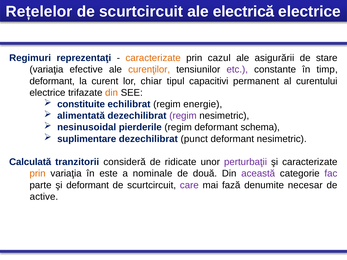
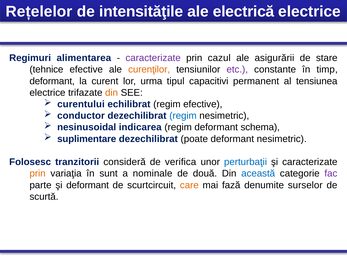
scurtcircuit at (141, 12): scurtcircuit -> intensităţile
reprezentaţi: reprezentaţi -> alimentarea
caracterizate at (153, 58) colour: orange -> purple
variaţia at (46, 70): variaţia -> tehnice
chiar: chiar -> urma
curentului: curentului -> tensiunea
constituite: constituite -> curentului
regim energie: energie -> efective
alimentată: alimentată -> conductor
regim at (183, 116) colour: purple -> blue
pierderile: pierderile -> indicarea
punct: punct -> poate
Calculată: Calculată -> Folosesc
ridicate: ridicate -> verifica
perturbaţii colour: purple -> blue
este: este -> sunt
această colour: purple -> blue
care colour: purple -> orange
necesar: necesar -> surselor
active: active -> scurtă
